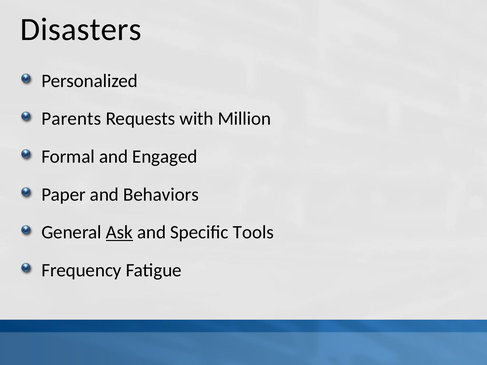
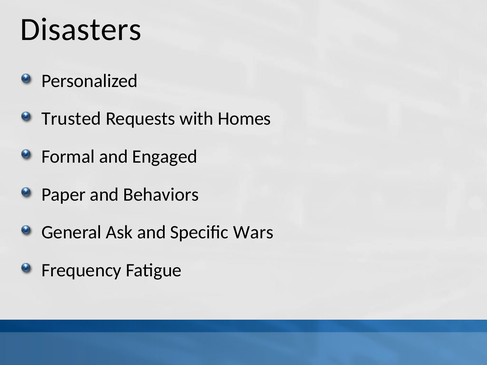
Parents: Parents -> Trusted
Million: Million -> Homes
Ask underline: present -> none
Tools: Tools -> Wars
